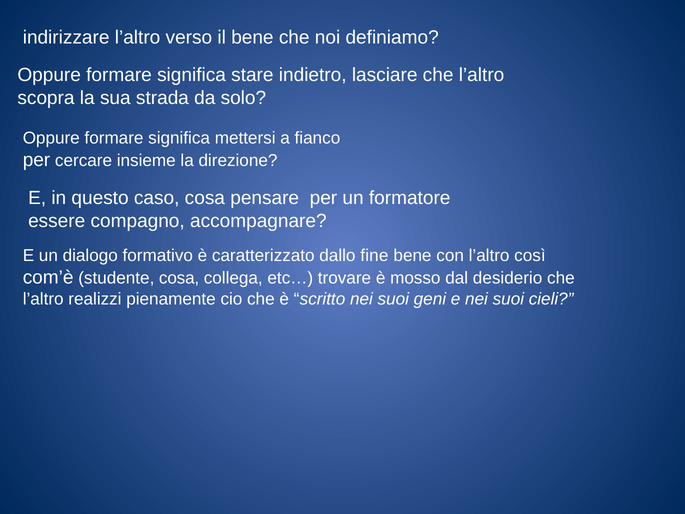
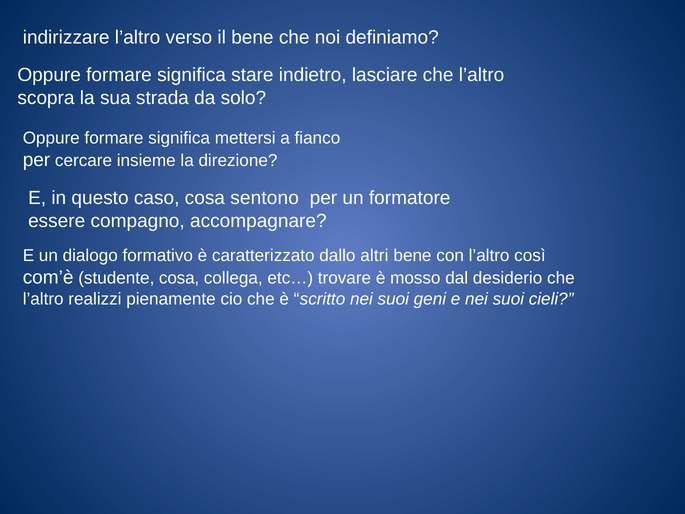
pensare: pensare -> sentono
fine: fine -> altri
